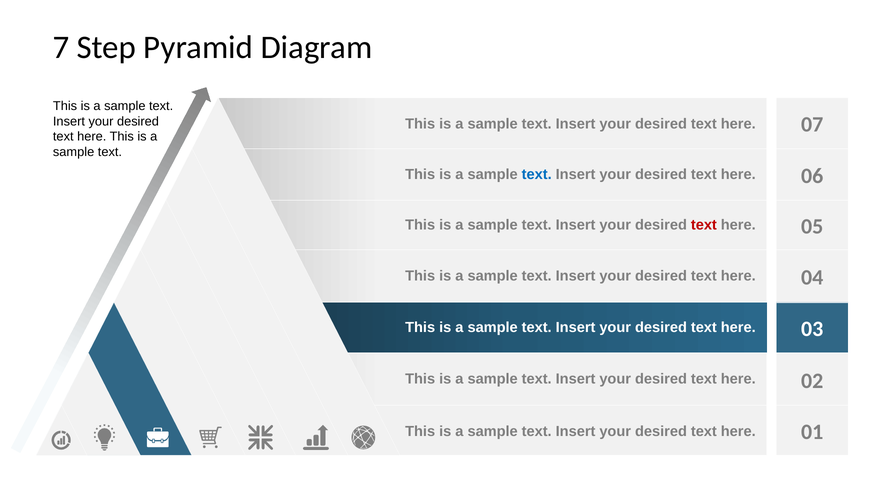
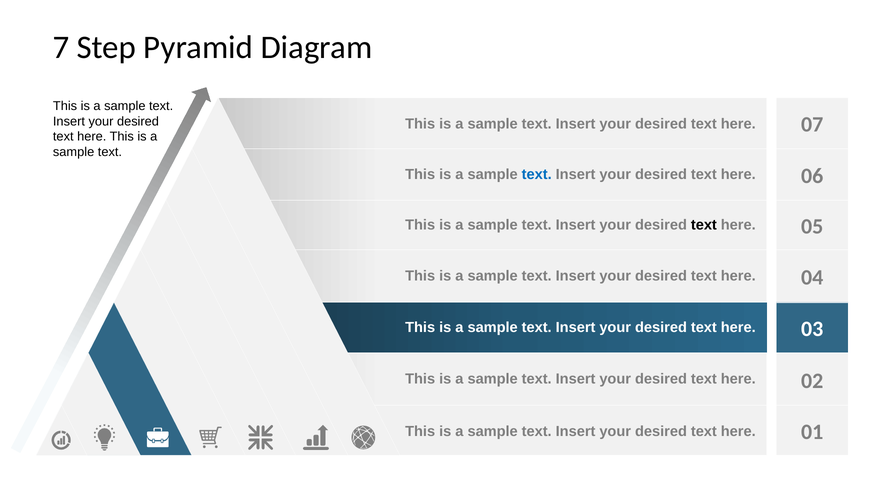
text at (704, 225) colour: red -> black
